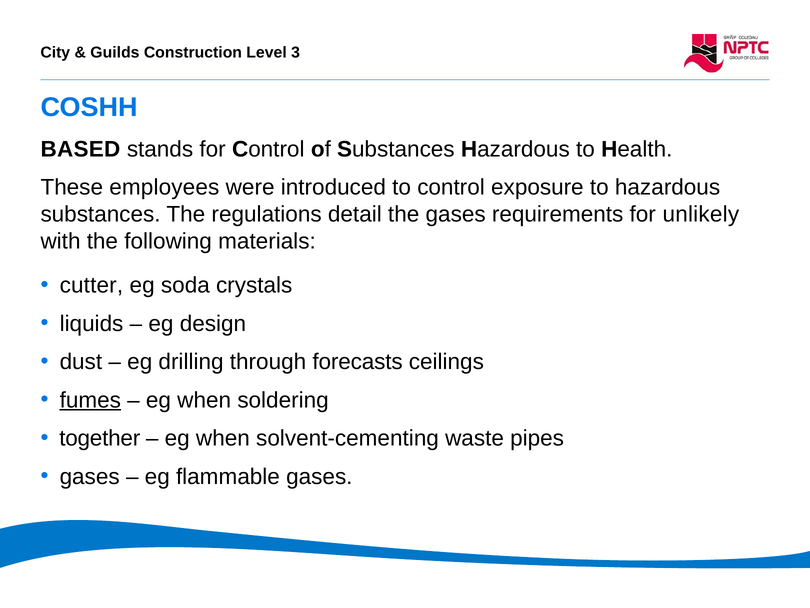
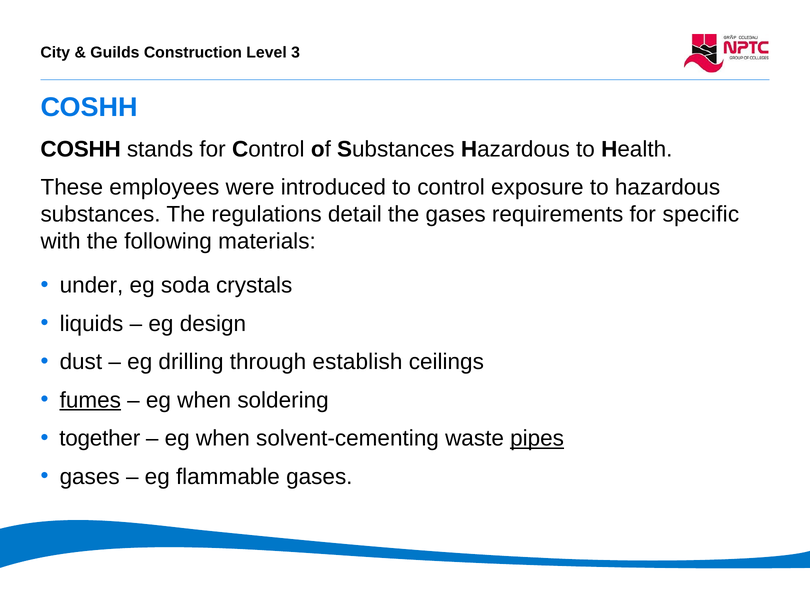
BASED at (80, 149): BASED -> COSHH
unlikely: unlikely -> specific
cutter: cutter -> under
forecasts: forecasts -> establish
pipes underline: none -> present
